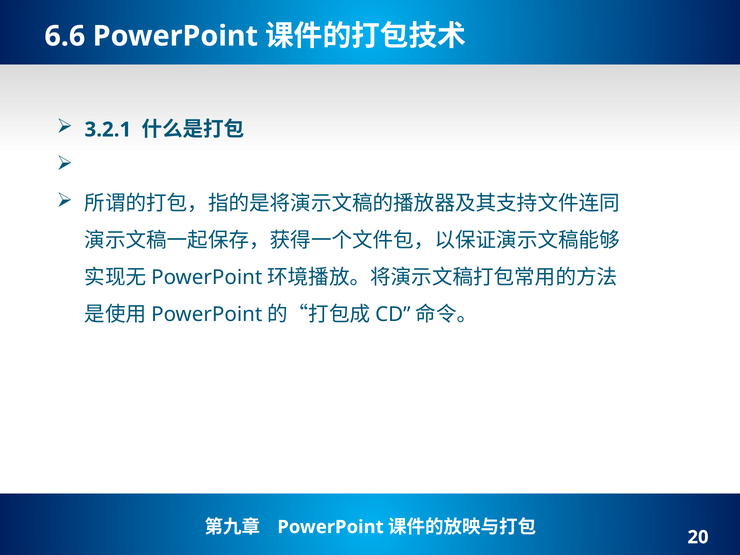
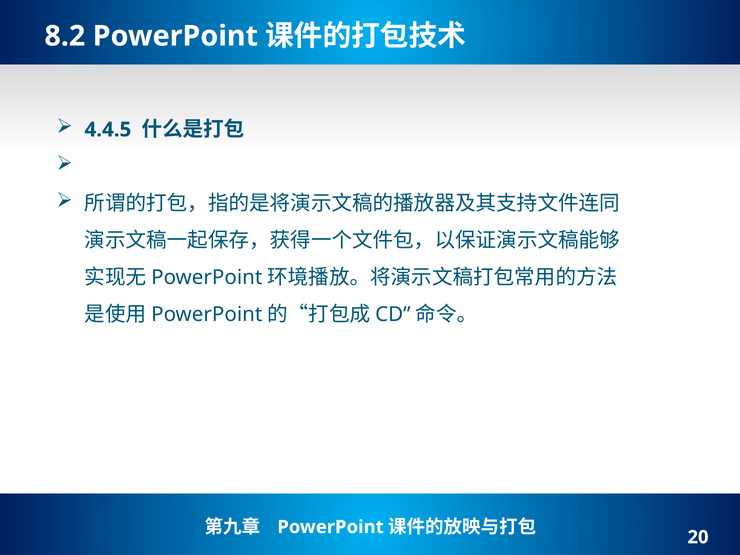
6.6: 6.6 -> 8.2
3.2.1: 3.2.1 -> 4.4.5
